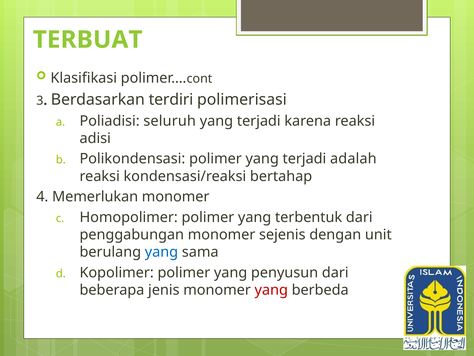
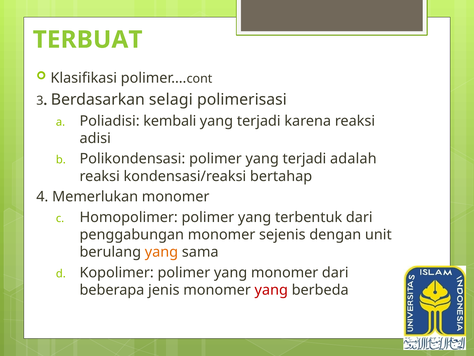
terdiri: terdiri -> selagi
seluruh: seluruh -> kembali
yang at (161, 252) colour: blue -> orange
yang penyusun: penyusun -> monomer
